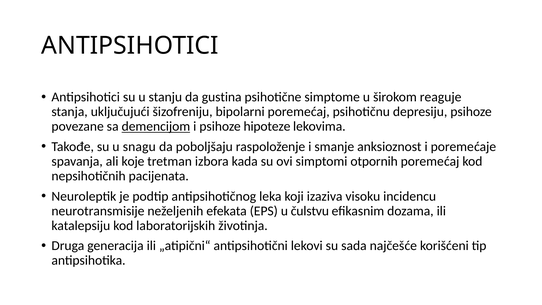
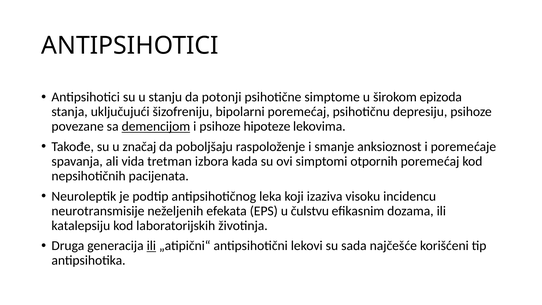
gustina: gustina -> potonji
reaguje: reaguje -> epizoda
snagu: snagu -> značaj
koje: koje -> vida
ili at (151, 246) underline: none -> present
